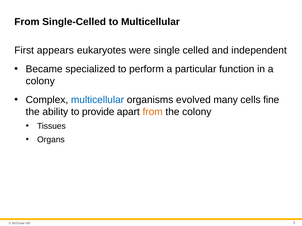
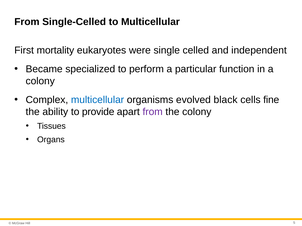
appears: appears -> mortality
many: many -> black
from at (153, 112) colour: orange -> purple
